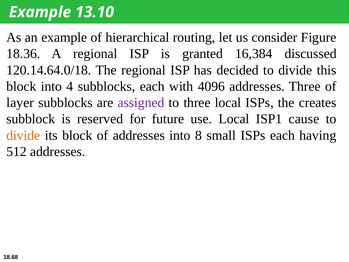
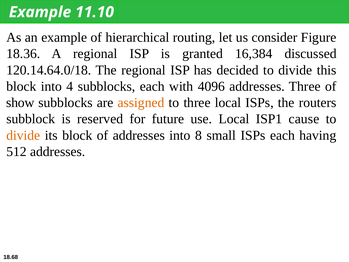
13.10: 13.10 -> 11.10
layer: layer -> show
assigned colour: purple -> orange
creates: creates -> routers
